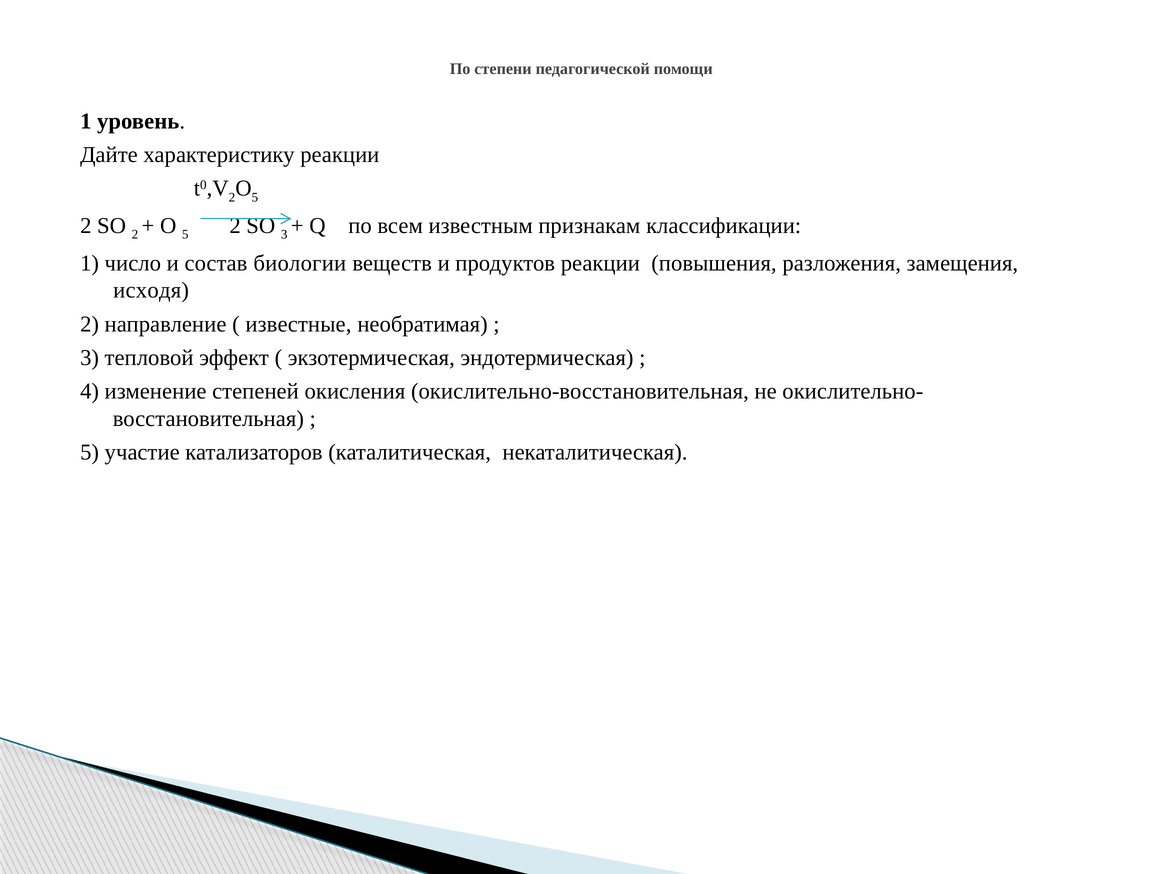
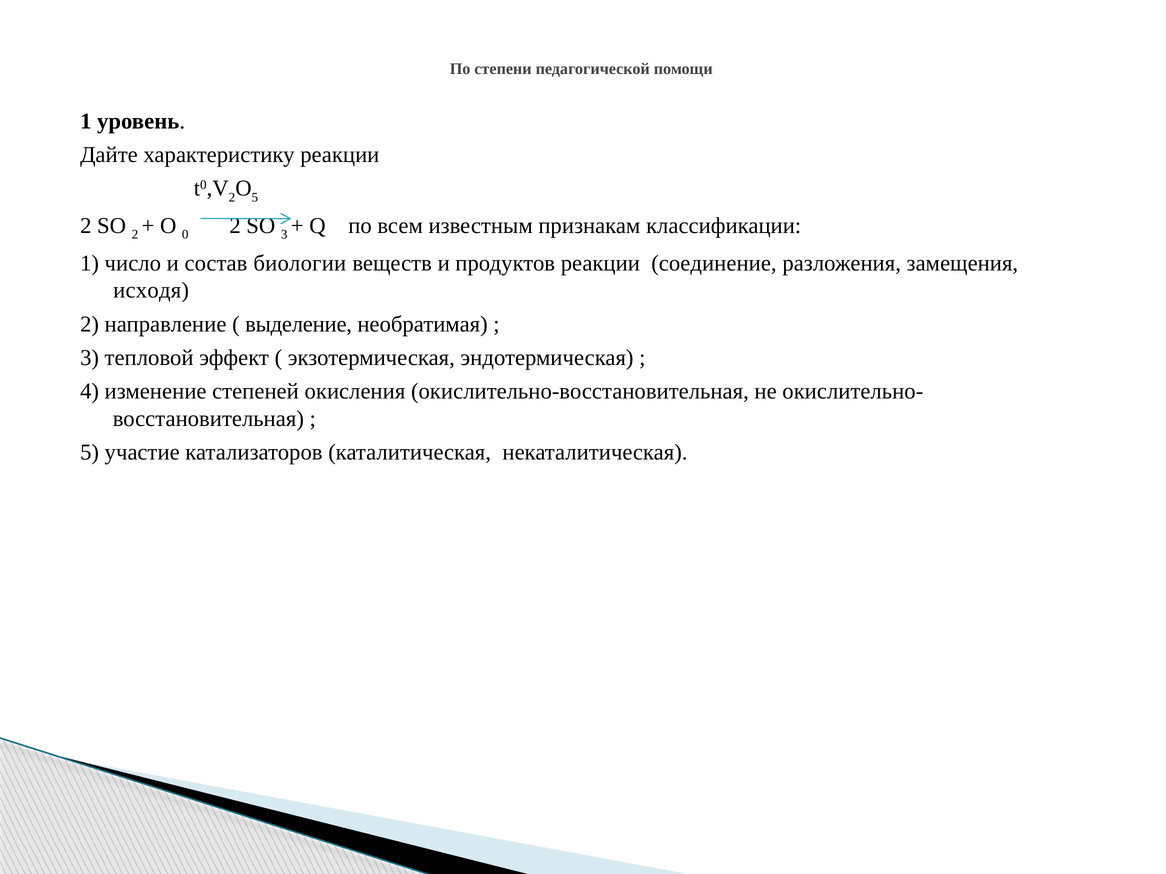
5 at (185, 235): 5 -> 0
повышения: повышения -> соединение
известные: известные -> выделение
